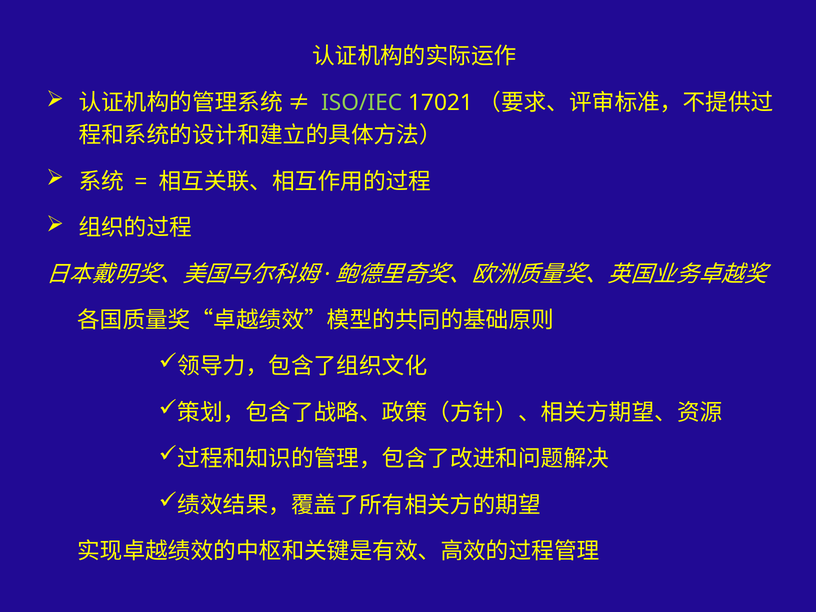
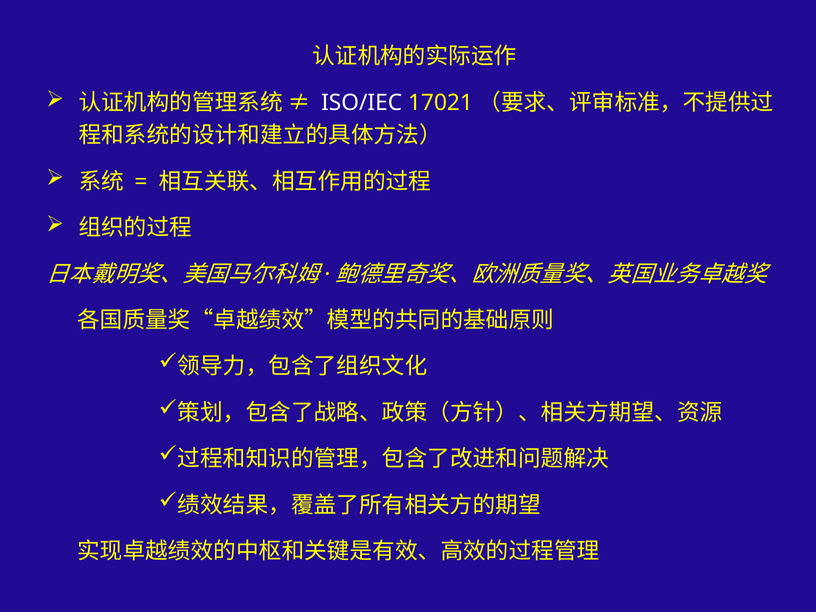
ISO/IEC colour: light green -> white
